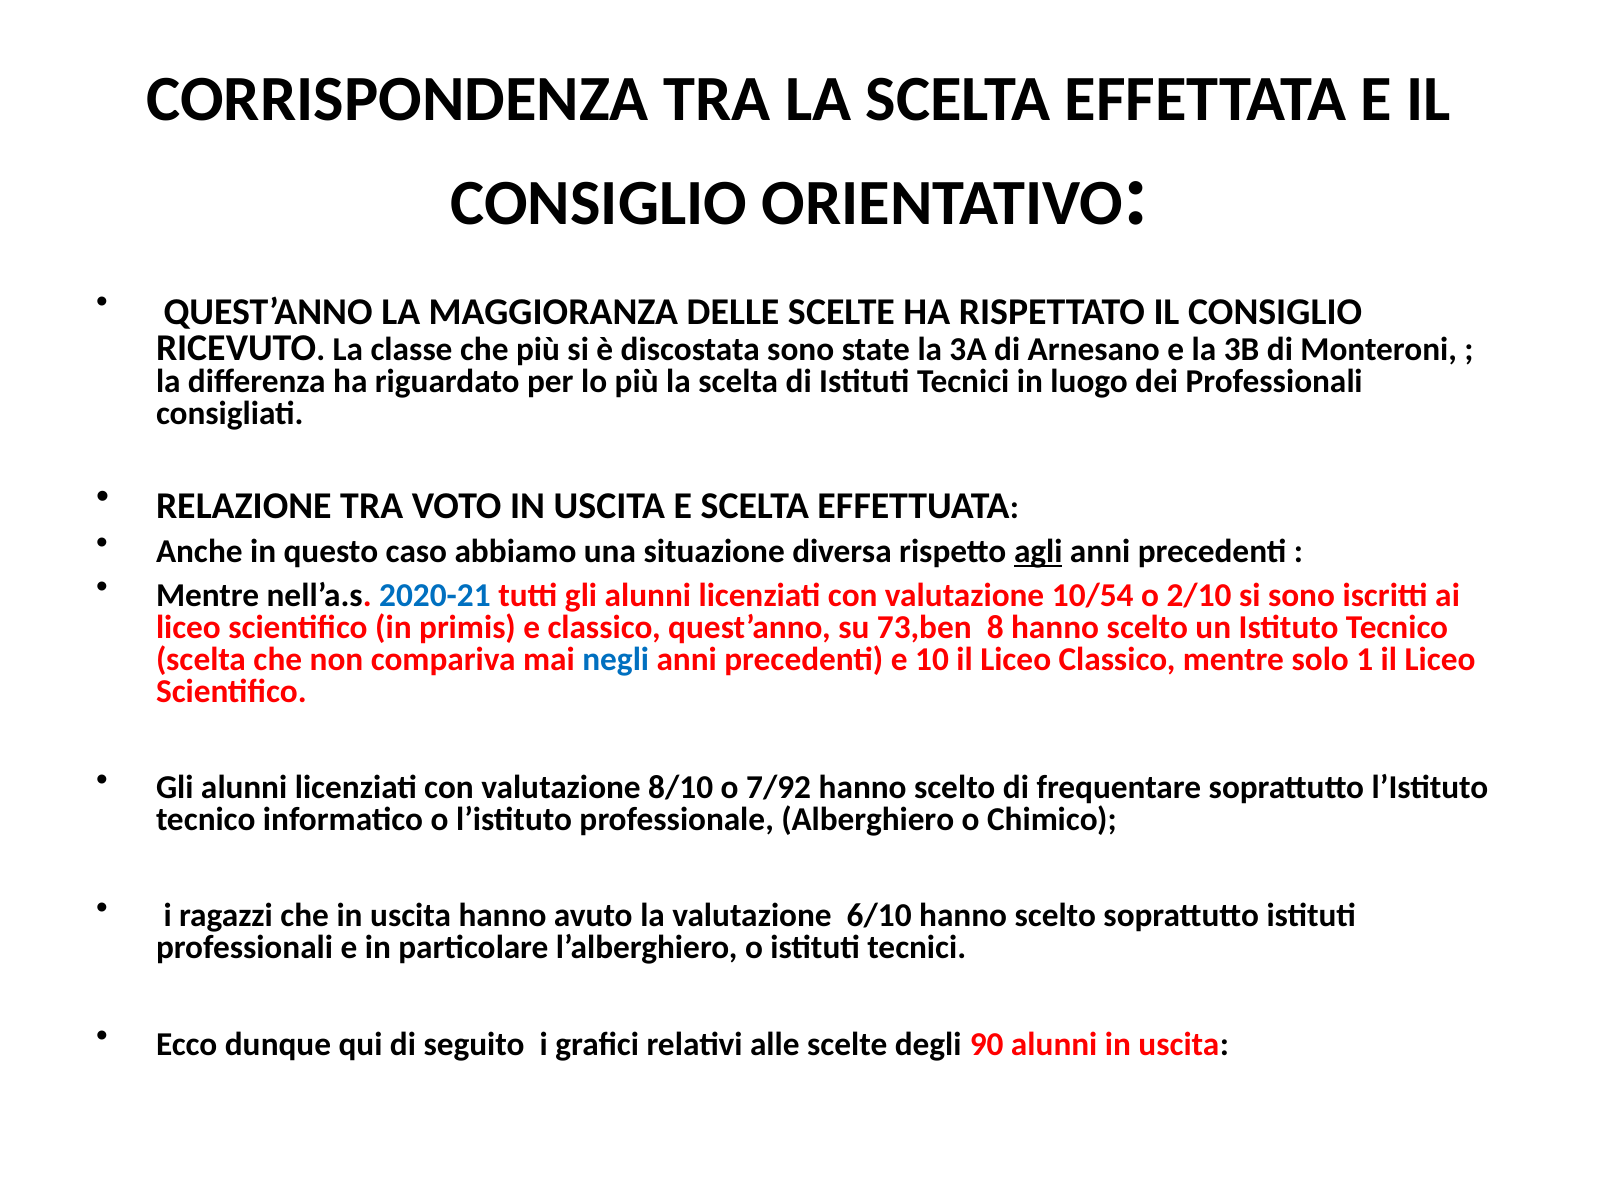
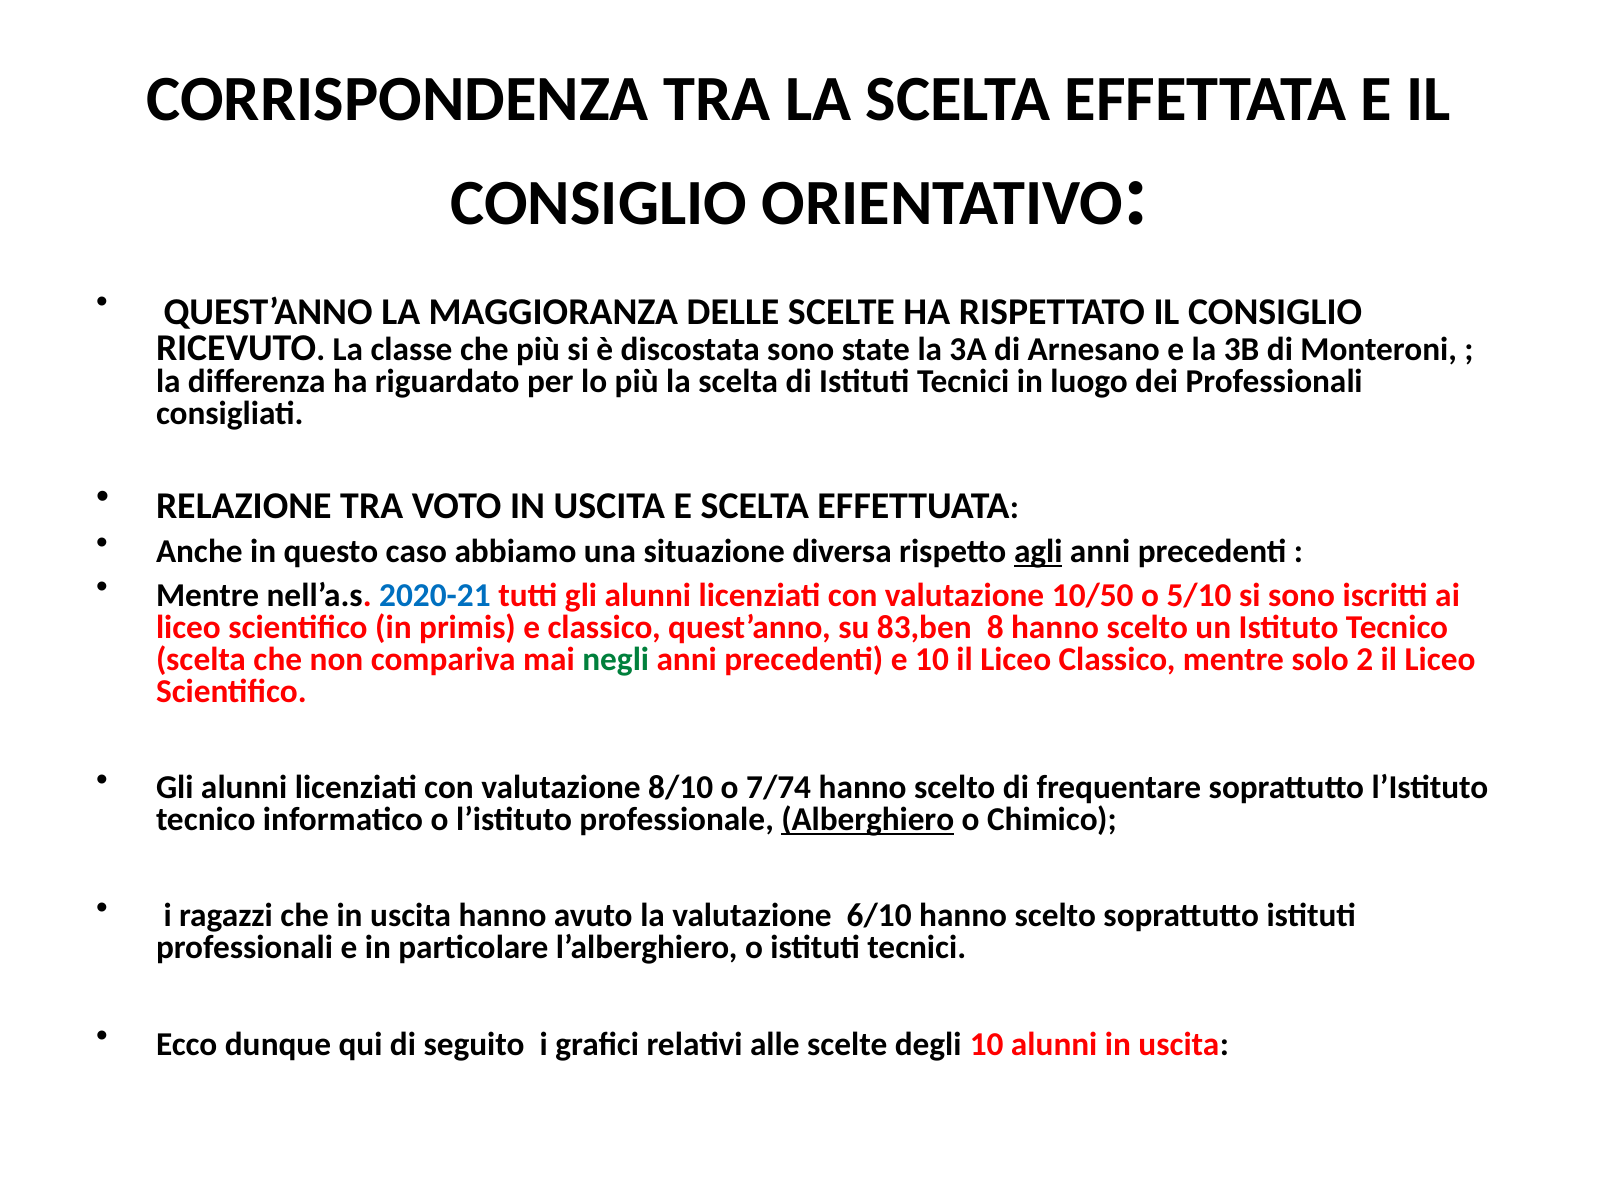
10/54: 10/54 -> 10/50
2/10: 2/10 -> 5/10
73,ben: 73,ben -> 83,ben
negli colour: blue -> green
1: 1 -> 2
7/92: 7/92 -> 7/74
Alberghiero underline: none -> present
degli 90: 90 -> 10
